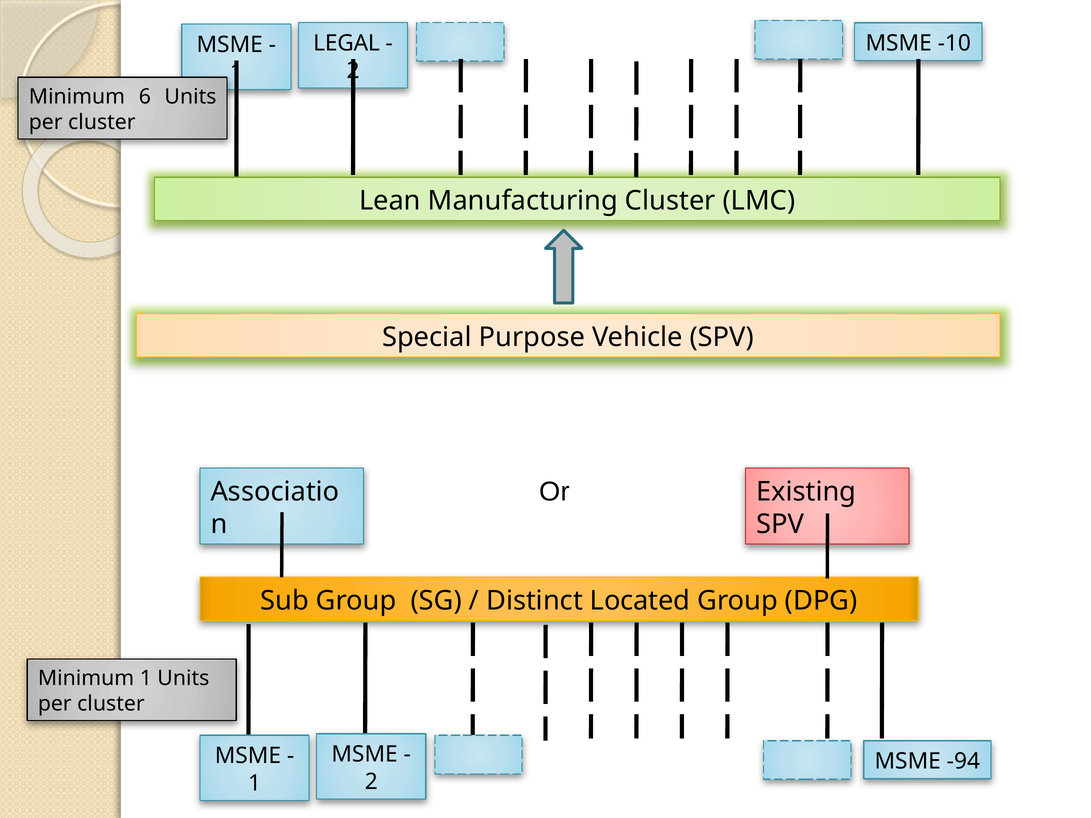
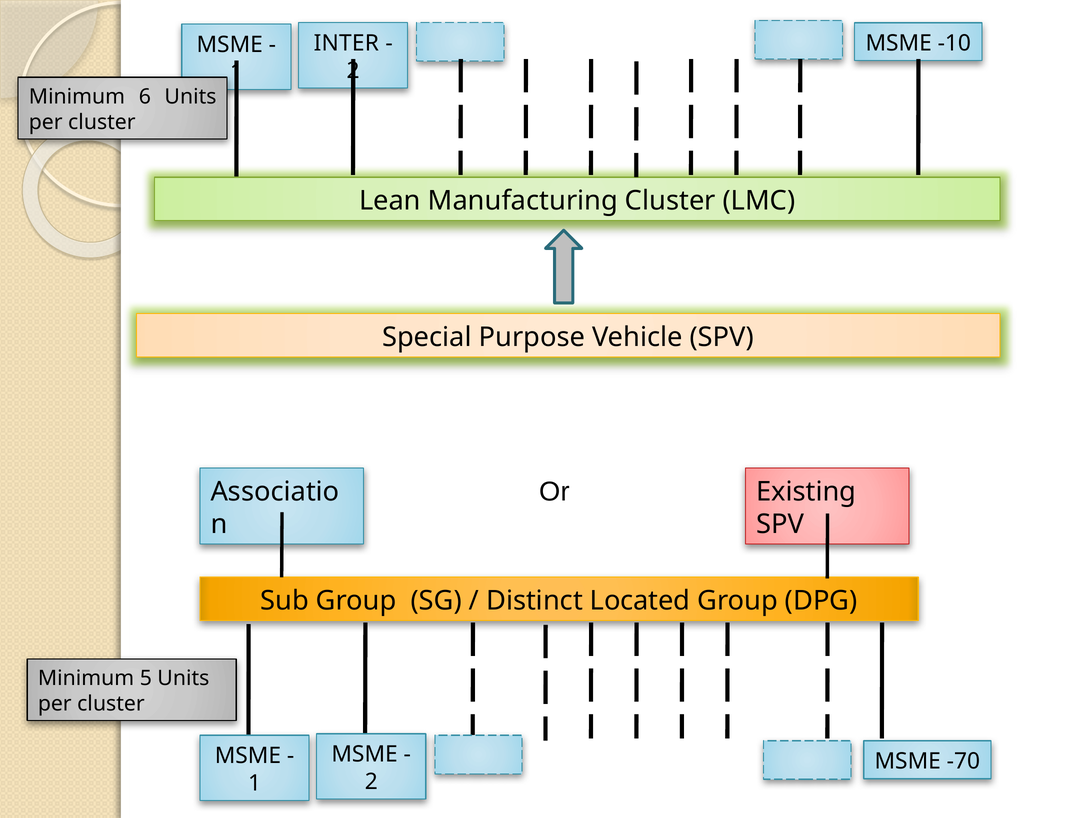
LEGAL: LEGAL -> INTER
Minimum 1: 1 -> 5
-94: -94 -> -70
